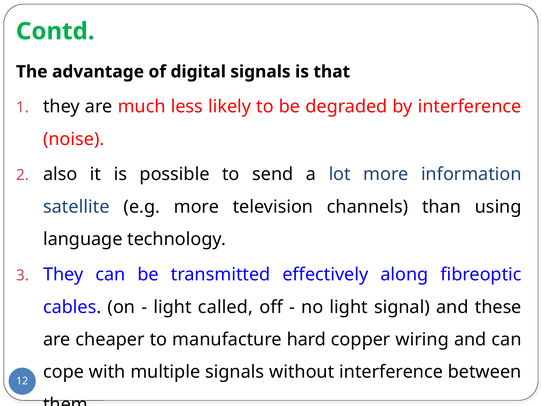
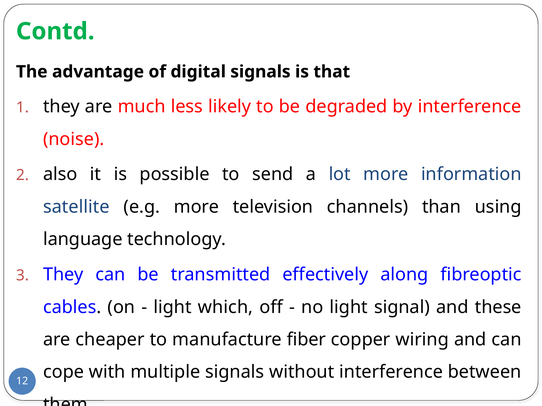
light called: called -> which
hard: hard -> fiber
